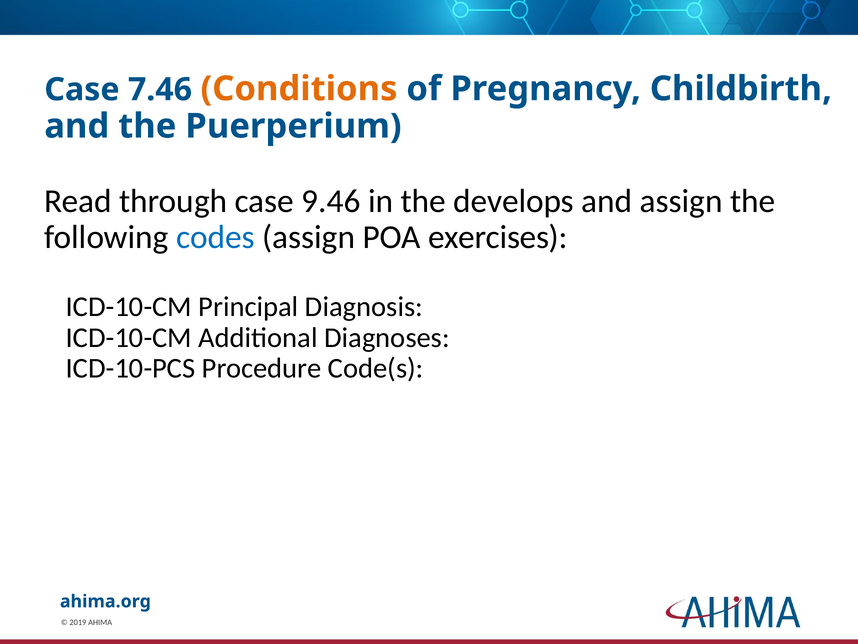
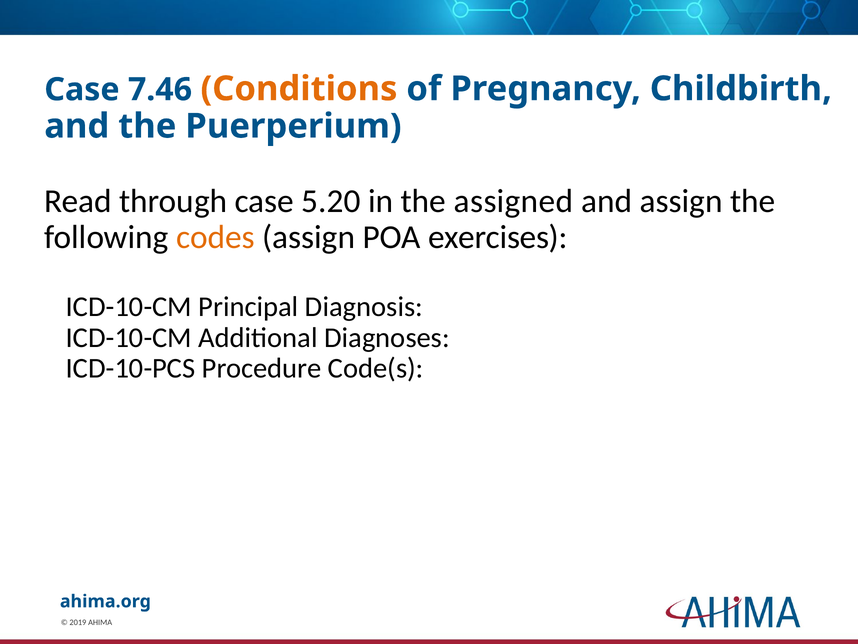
9.46: 9.46 -> 5.20
develops: develops -> assigned
codes colour: blue -> orange
